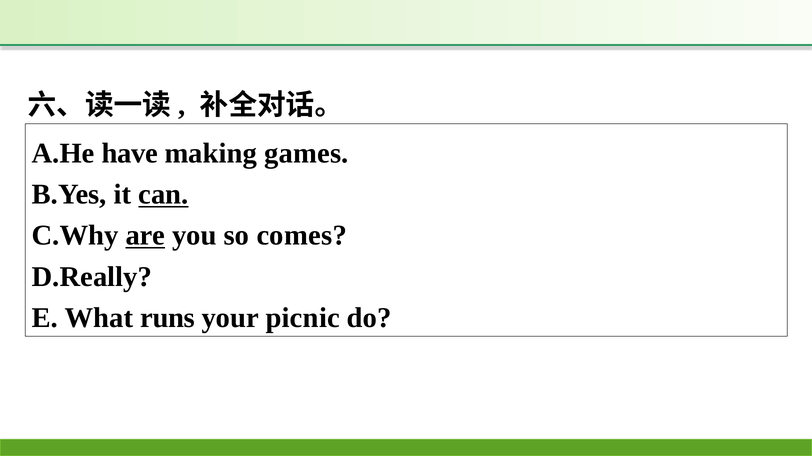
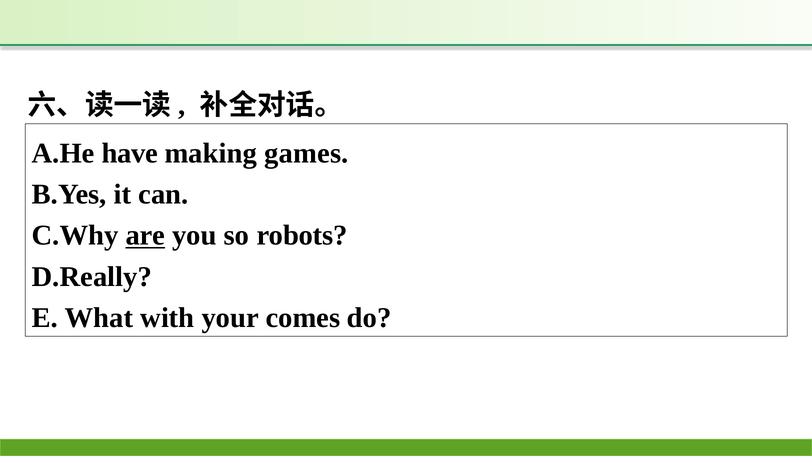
can underline: present -> none
comes: comes -> robots
runs: runs -> with
picnic: picnic -> comes
